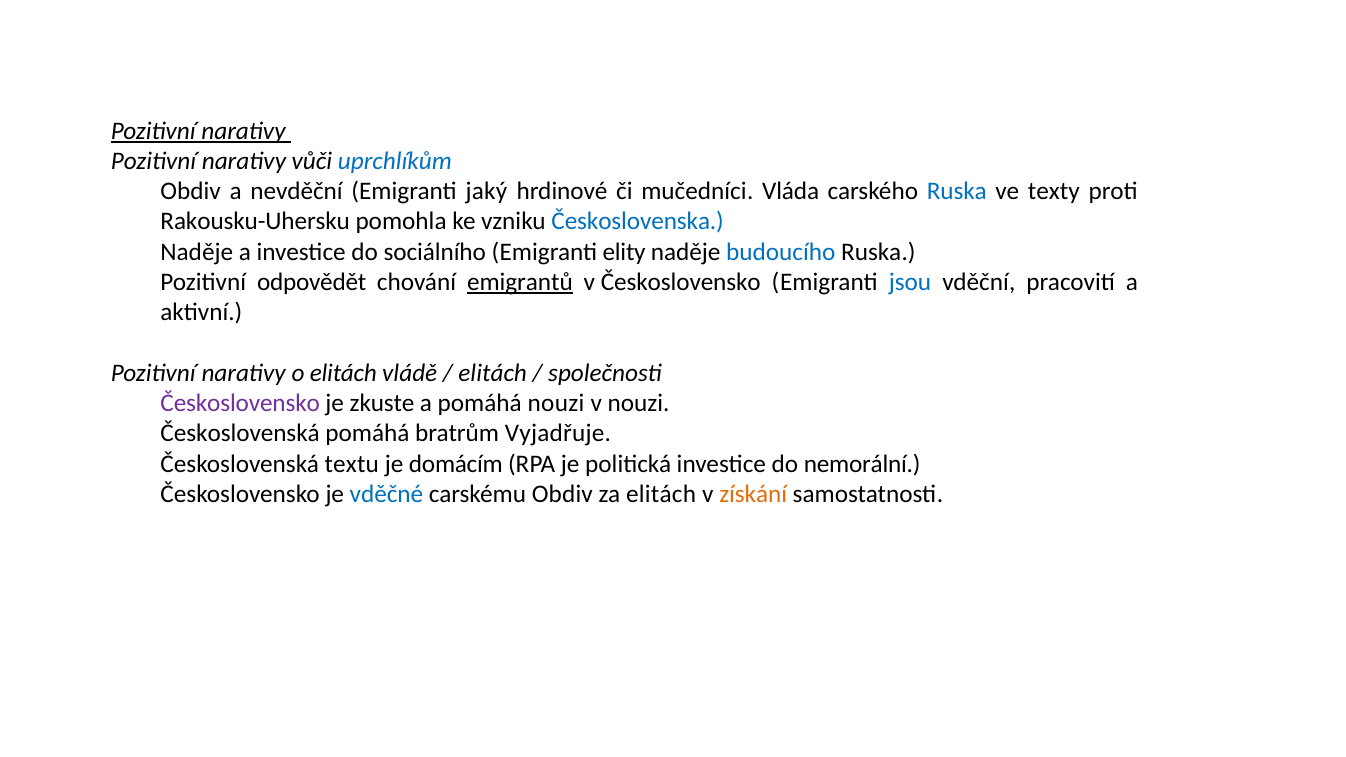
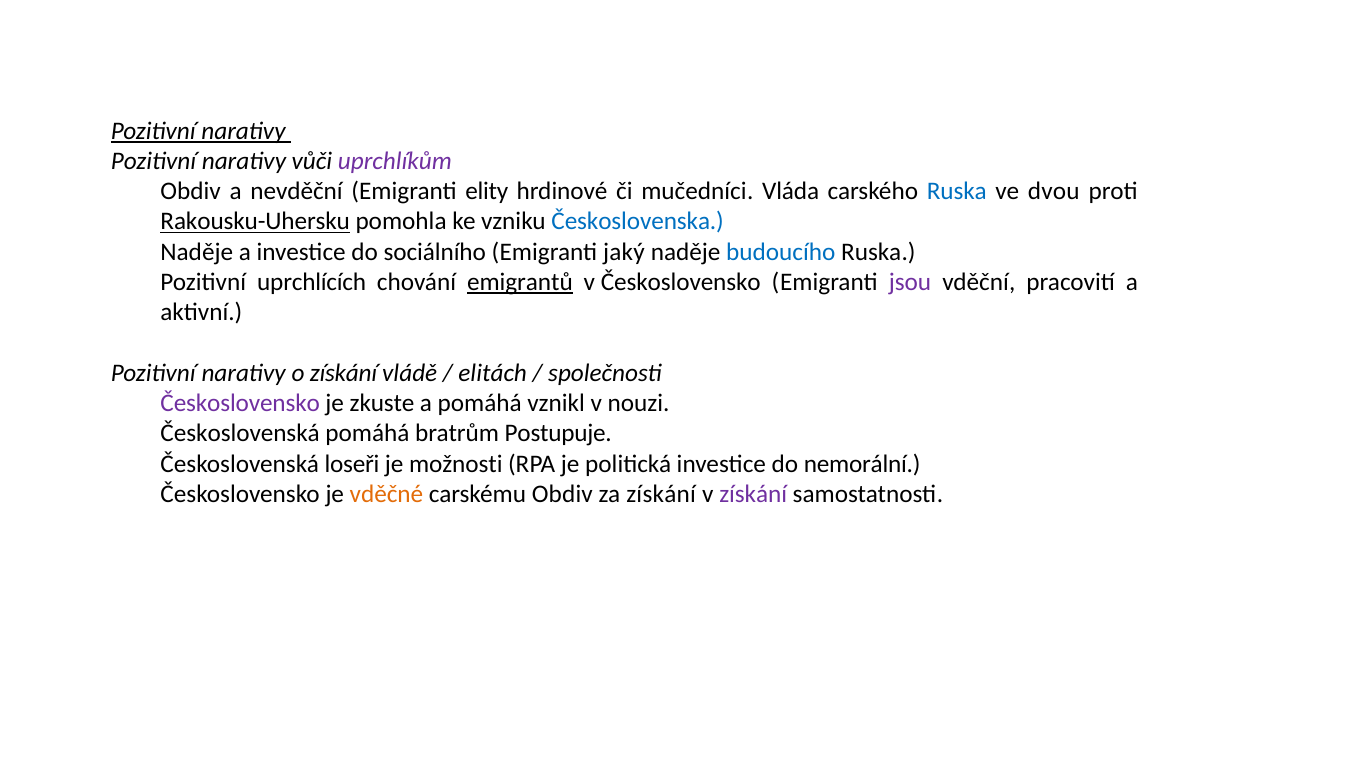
uprchlíkům colour: blue -> purple
jaký: jaký -> elity
texty: texty -> dvou
Rakousku-Uhersku underline: none -> present
elity: elity -> jaký
odpovědět: odpovědět -> uprchlících
jsou colour: blue -> purple
o elitách: elitách -> získání
pomáhá nouzi: nouzi -> vznikl
Vyjadřuje: Vyjadřuje -> Postupuje
textu: textu -> loseři
domácím: domácím -> možnosti
vděčné colour: blue -> orange
za elitách: elitách -> získání
získání at (753, 494) colour: orange -> purple
